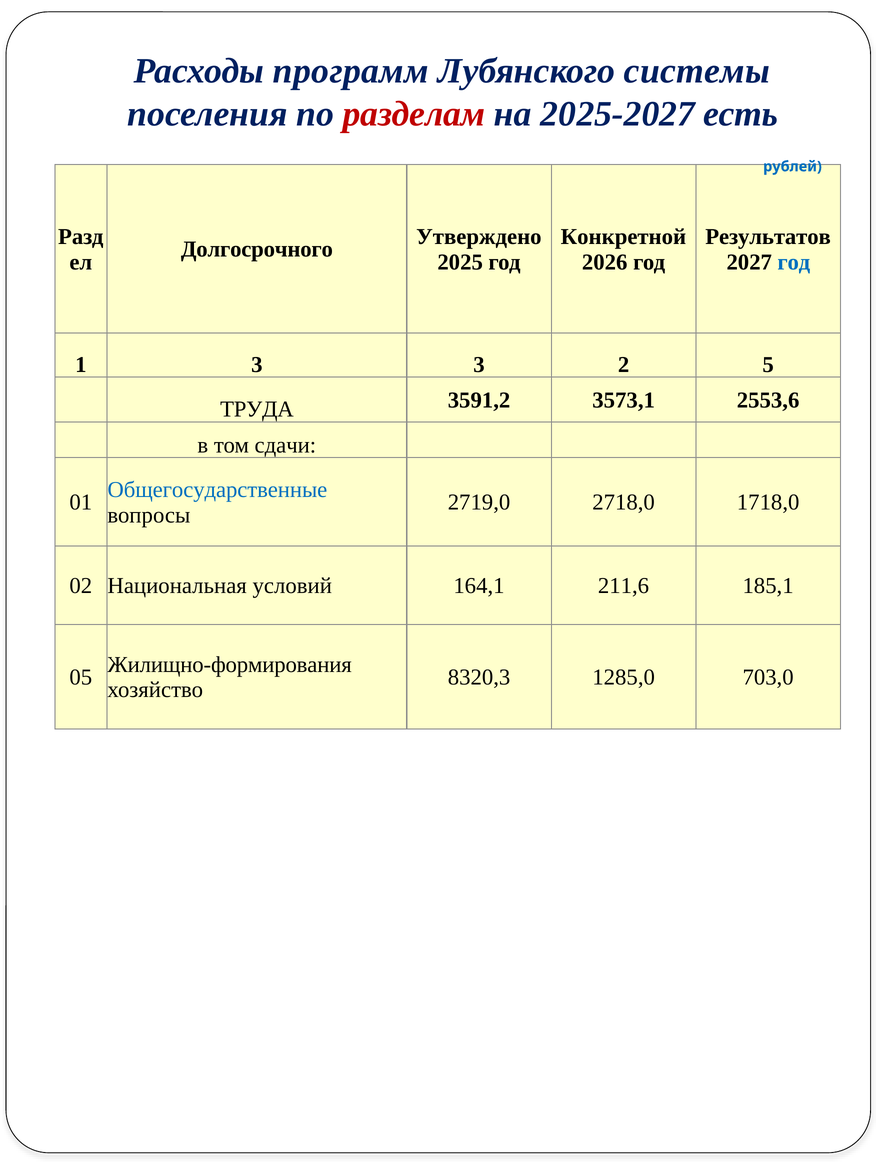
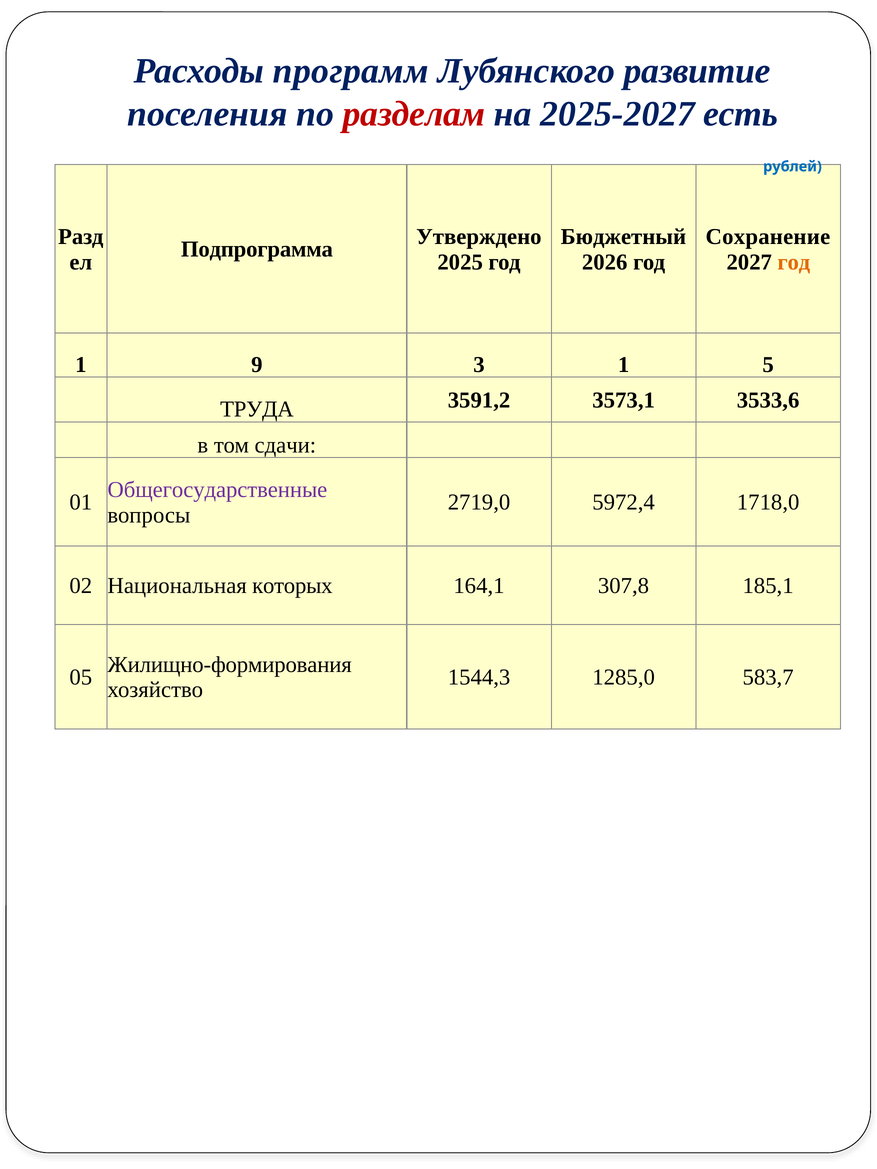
системы: системы -> развитие
Конкретной: Конкретной -> Бюджетный
Результатов: Результатов -> Сохранение
Долгосрочного: Долгосрочного -> Подпрограмма
год at (794, 262) colour: blue -> orange
1 3: 3 -> 9
3 2: 2 -> 1
2553,6: 2553,6 -> 3533,6
Общегосударственные colour: blue -> purple
2718,0: 2718,0 -> 5972,4
условий: условий -> которых
211,6: 211,6 -> 307,8
8320,3: 8320,3 -> 1544,3
703,0: 703,0 -> 583,7
